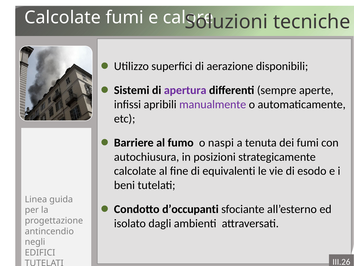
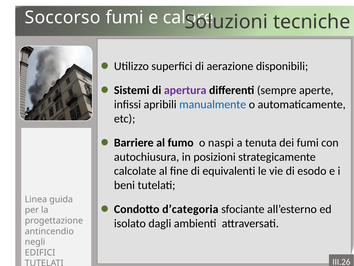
Calcolate at (63, 17): Calcolate -> Soccorso
manualmente colour: purple -> blue
d’occupanti: d’occupanti -> d’categoria
